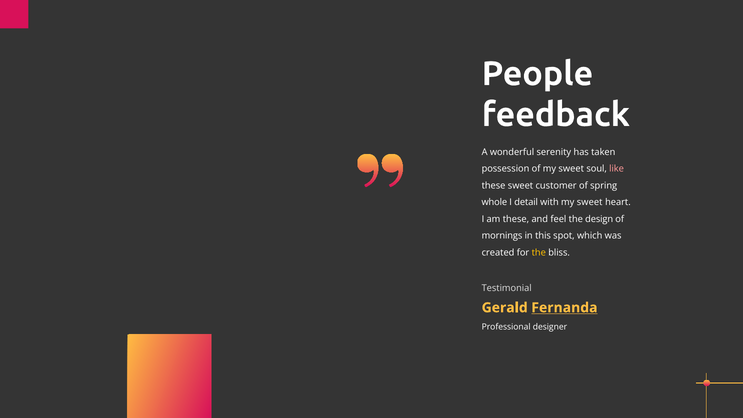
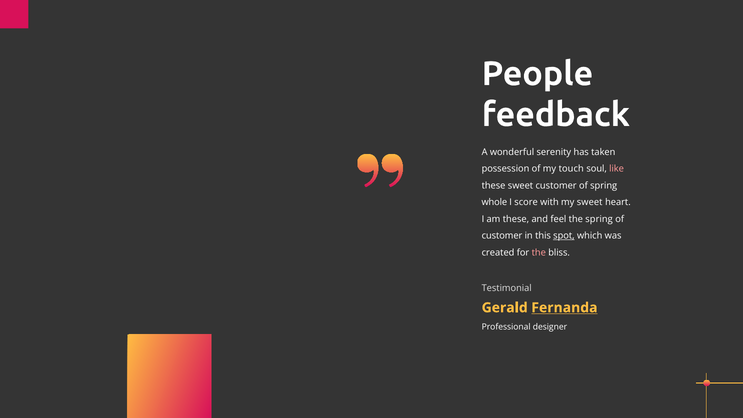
of my sweet: sweet -> touch
detail: detail -> score
the design: design -> spring
mornings at (502, 236): mornings -> customer
spot underline: none -> present
the at (539, 252) colour: yellow -> pink
